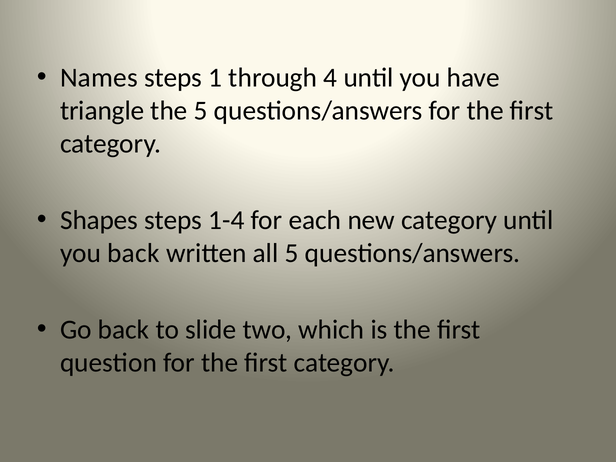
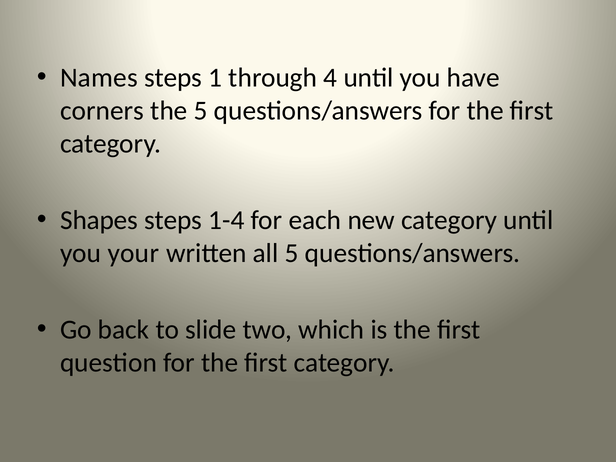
triangle: triangle -> corners
you back: back -> your
